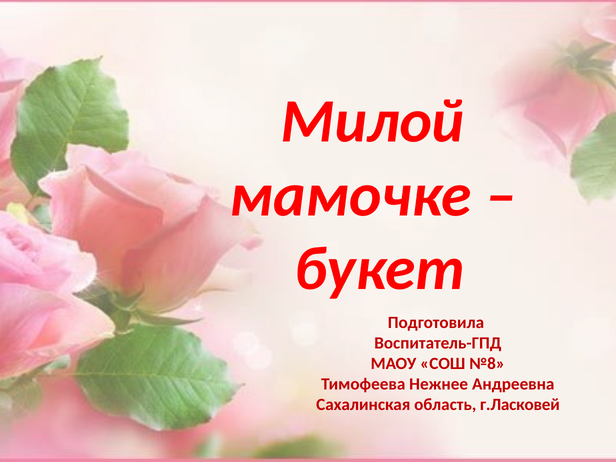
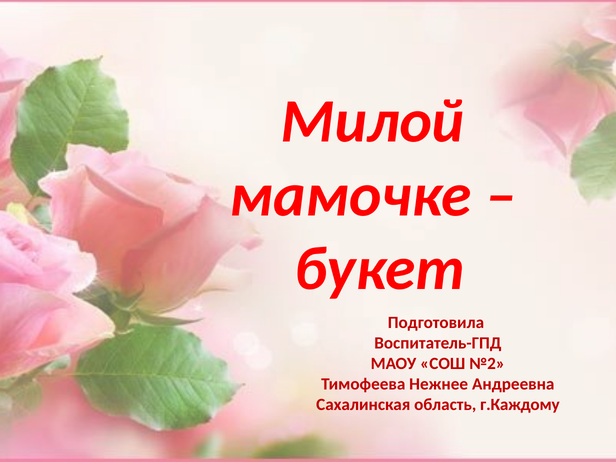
№8: №8 -> №2
г.Ласковей: г.Ласковей -> г.Каждому
